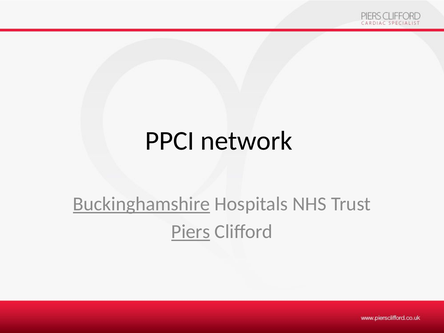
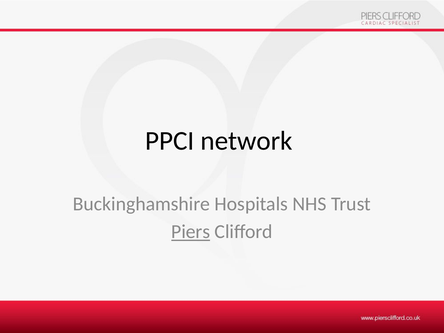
Buckinghamshire underline: present -> none
